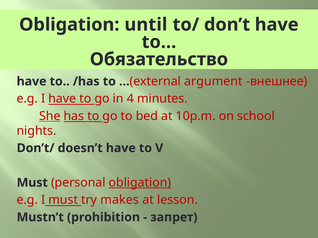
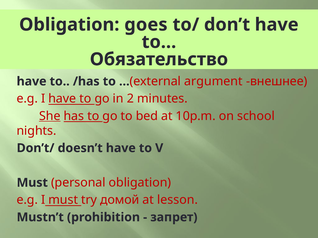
until: until -> goes
4: 4 -> 2
obligation at (140, 183) underline: present -> none
makes: makes -> домой
